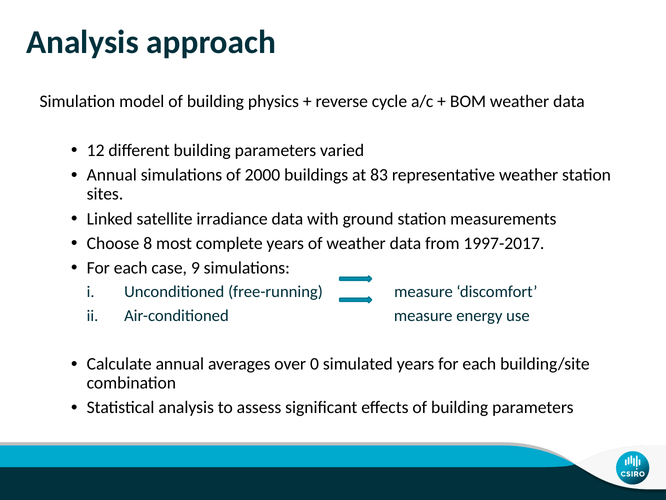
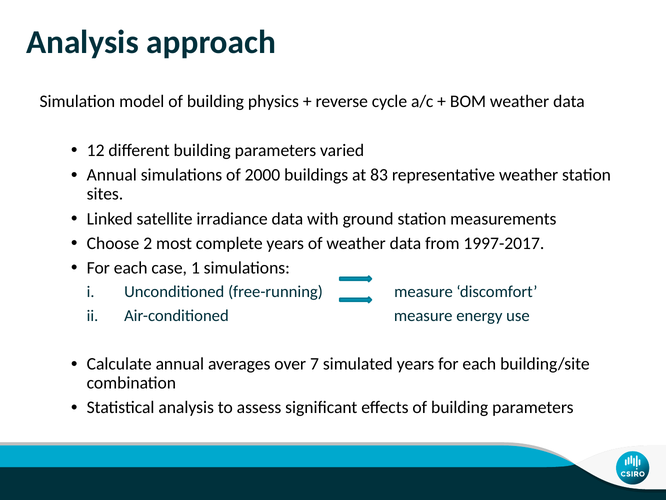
8: 8 -> 2
9: 9 -> 1
0: 0 -> 7
